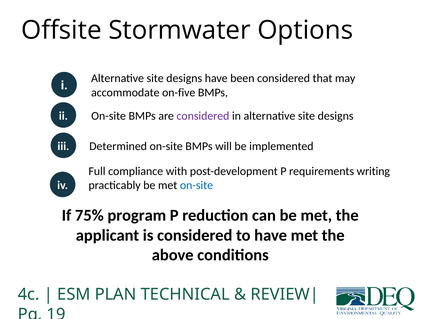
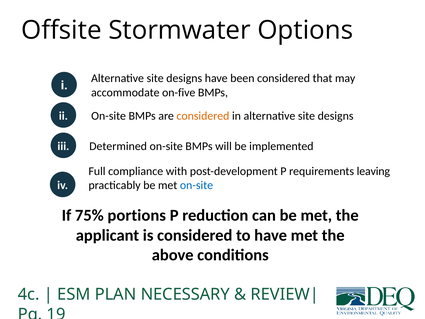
considered at (203, 116) colour: purple -> orange
writing: writing -> leaving
program: program -> portions
TECHNICAL: TECHNICAL -> NECESSARY
